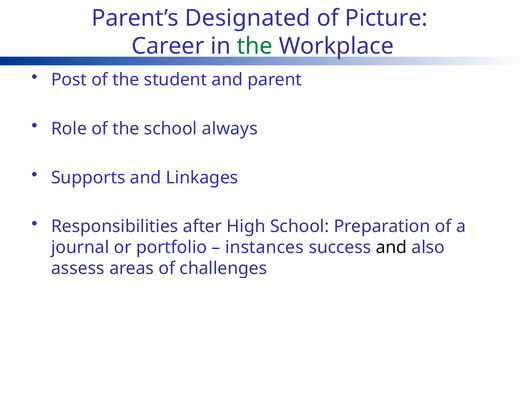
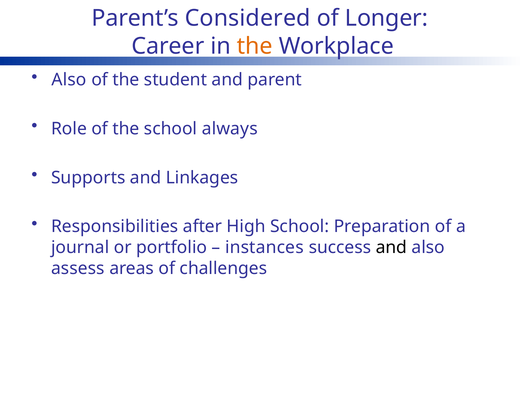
Designated: Designated -> Considered
Picture: Picture -> Longer
the at (255, 46) colour: green -> orange
Post at (69, 80): Post -> Also
